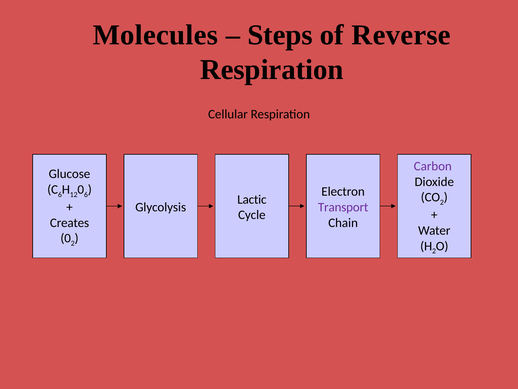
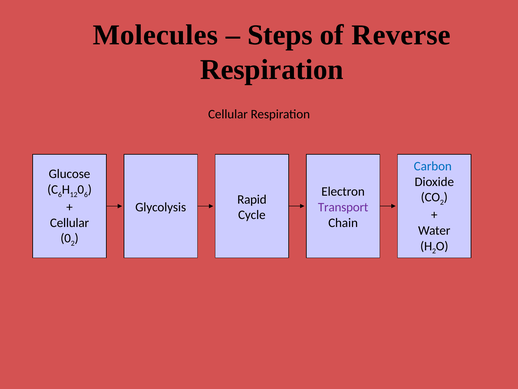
Carbon colour: purple -> blue
Lactic: Lactic -> Rapid
Creates at (70, 222): Creates -> Cellular
